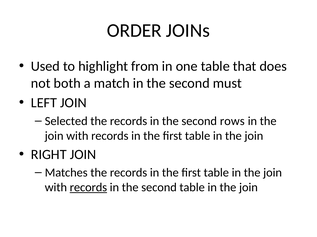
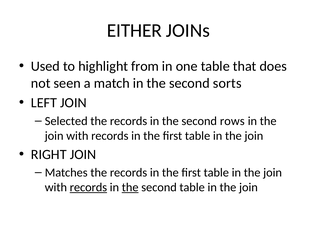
ORDER: ORDER -> EITHER
both: both -> seen
must: must -> sorts
the at (130, 188) underline: none -> present
